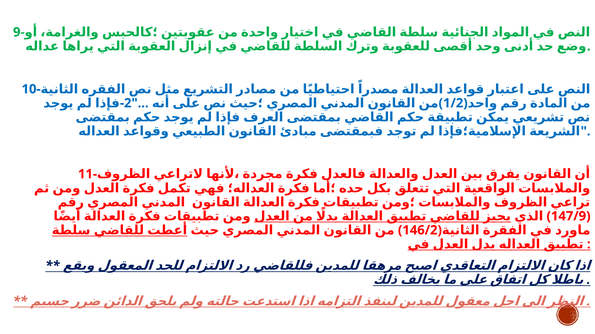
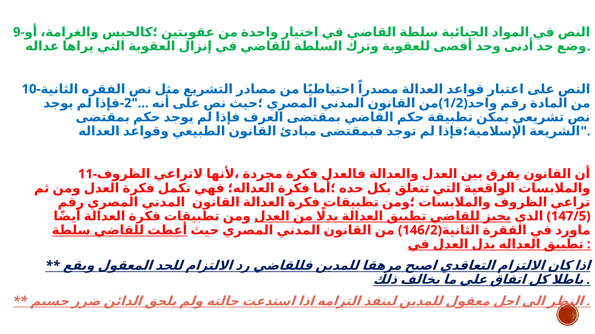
147/9: 147/9 -> 147/5
